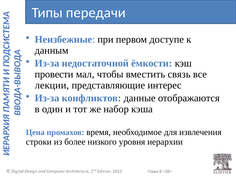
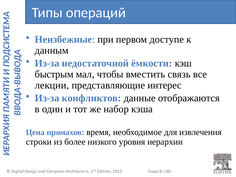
передачи: передачи -> операций
провести: провести -> быстрым
